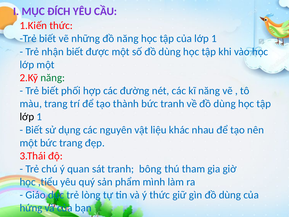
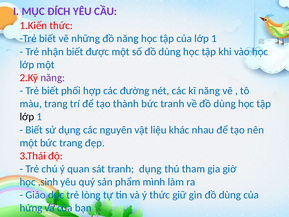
năng at (53, 78) colour: green -> purple
tranh bông: bông -> dụng
,tiểu: ,tiểu -> ,sinh
